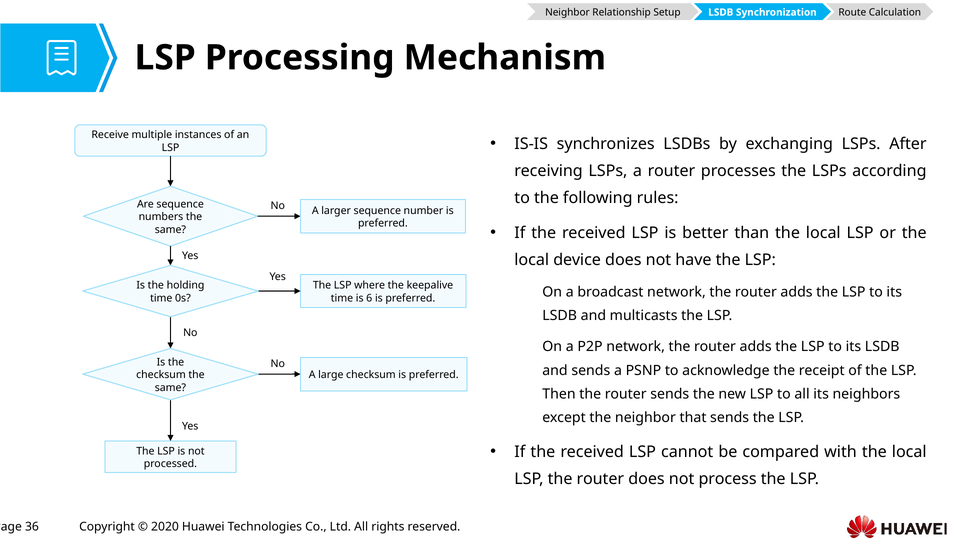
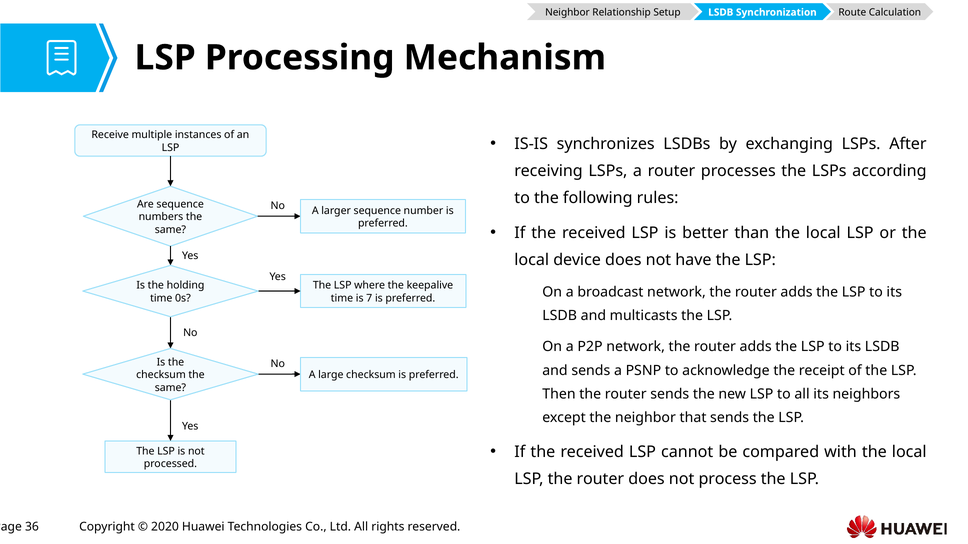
6: 6 -> 7
